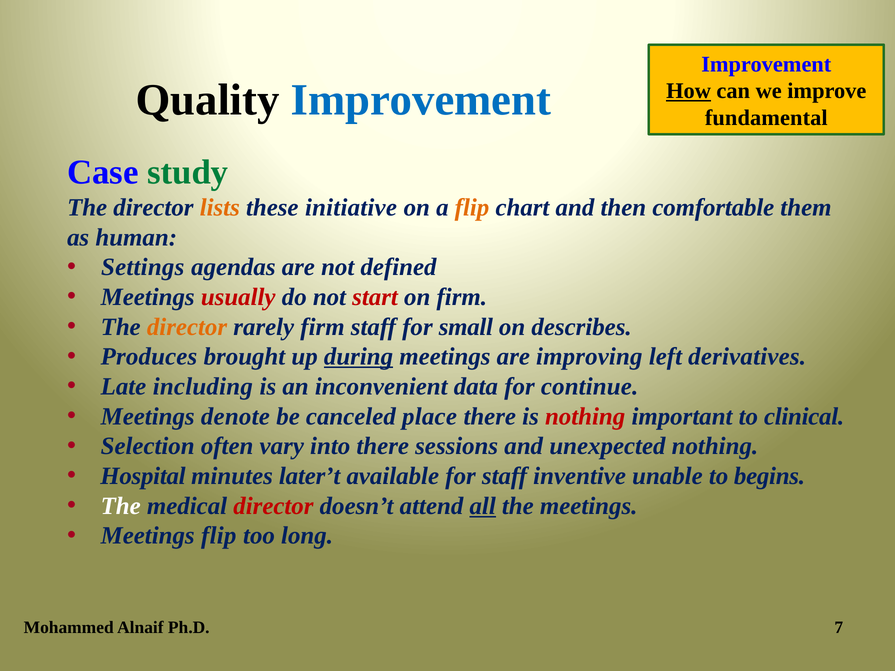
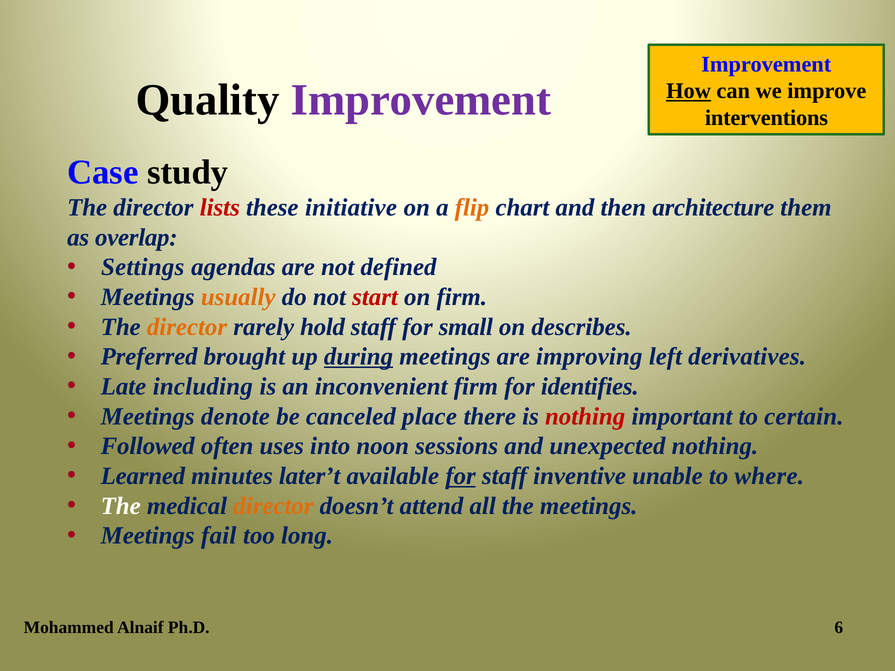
Improvement at (421, 100) colour: blue -> purple
fundamental: fundamental -> interventions
study colour: green -> black
lists colour: orange -> red
comfortable: comfortable -> architecture
human: human -> overlap
usually colour: red -> orange
rarely firm: firm -> hold
Produces: Produces -> Preferred
inconvenient data: data -> firm
continue: continue -> identifies
clinical: clinical -> certain
Selection: Selection -> Followed
vary: vary -> uses
into there: there -> noon
Hospital: Hospital -> Learned
for at (461, 476) underline: none -> present
begins: begins -> where
director at (273, 506) colour: red -> orange
all underline: present -> none
Meetings flip: flip -> fail
7: 7 -> 6
